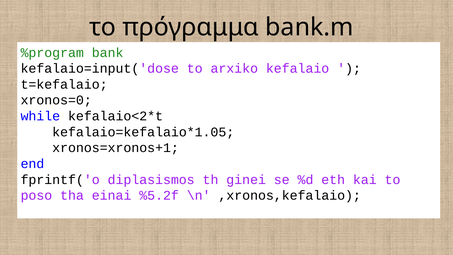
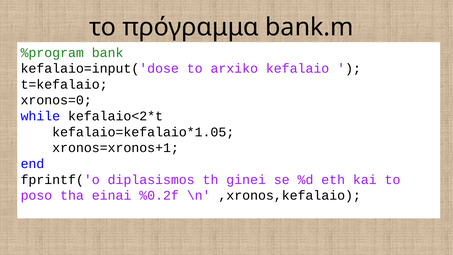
%5.2f: %5.2f -> %0.2f
